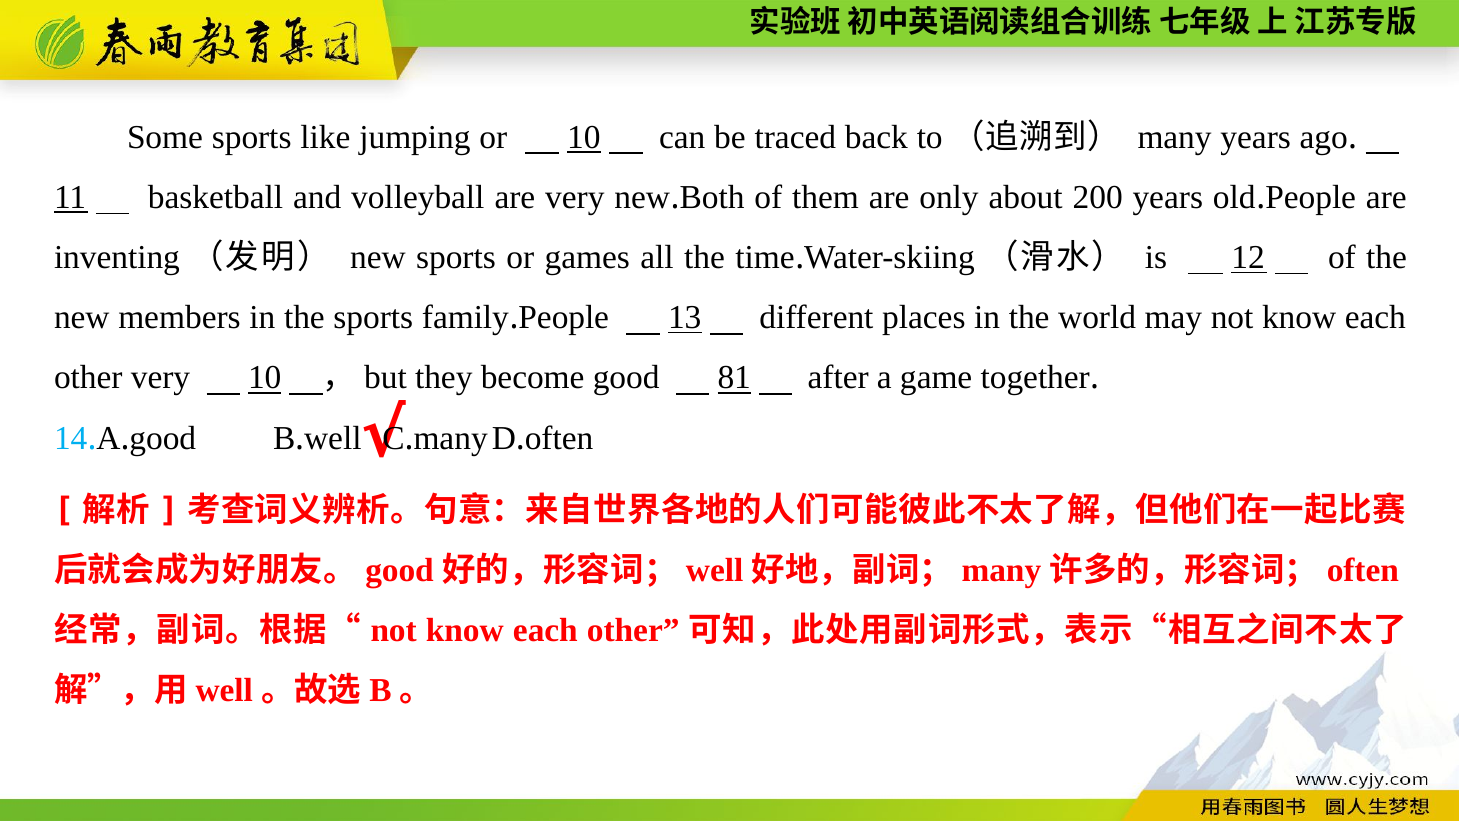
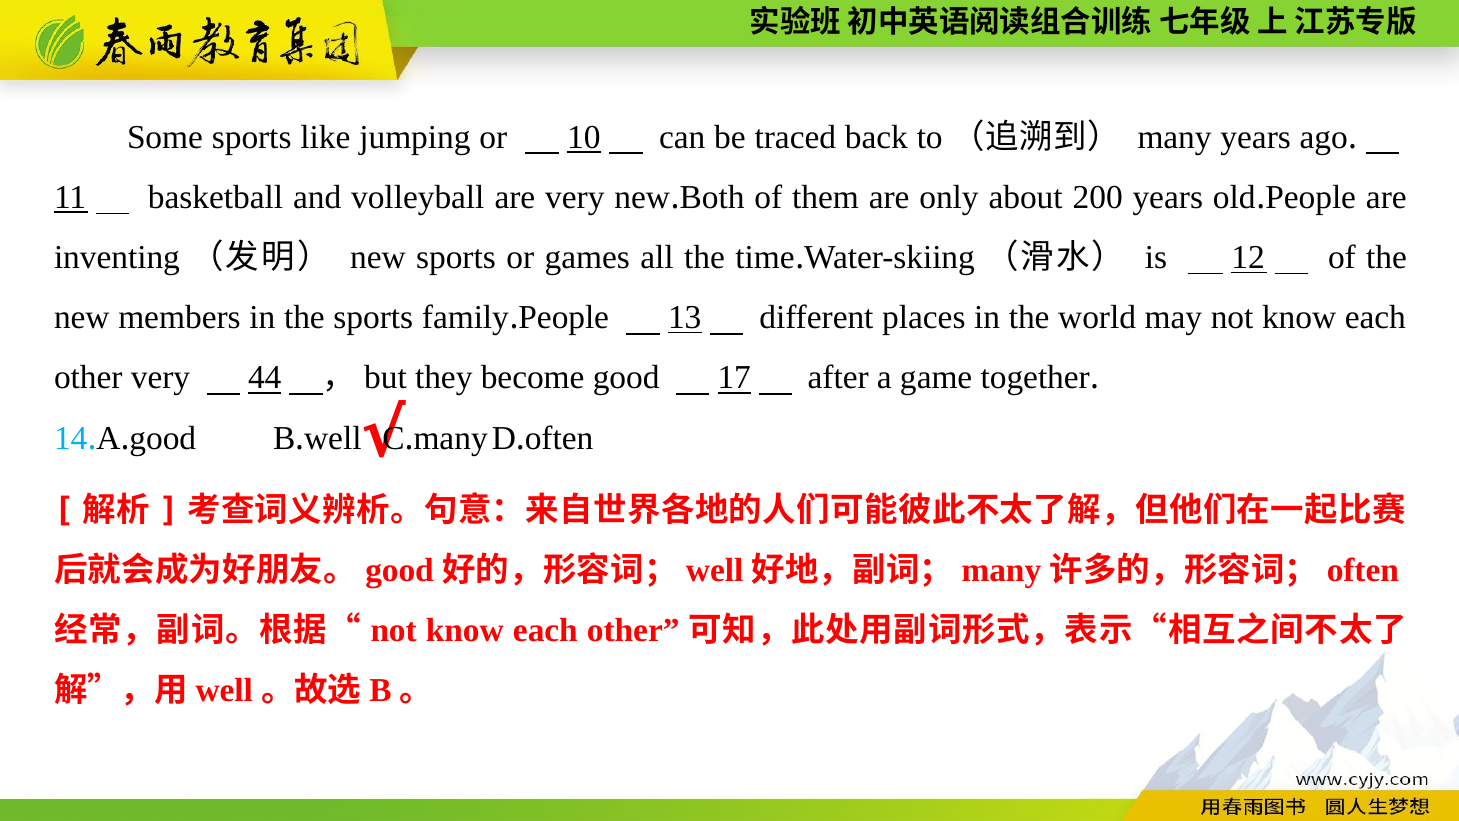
very 10: 10 -> 44
81: 81 -> 17
